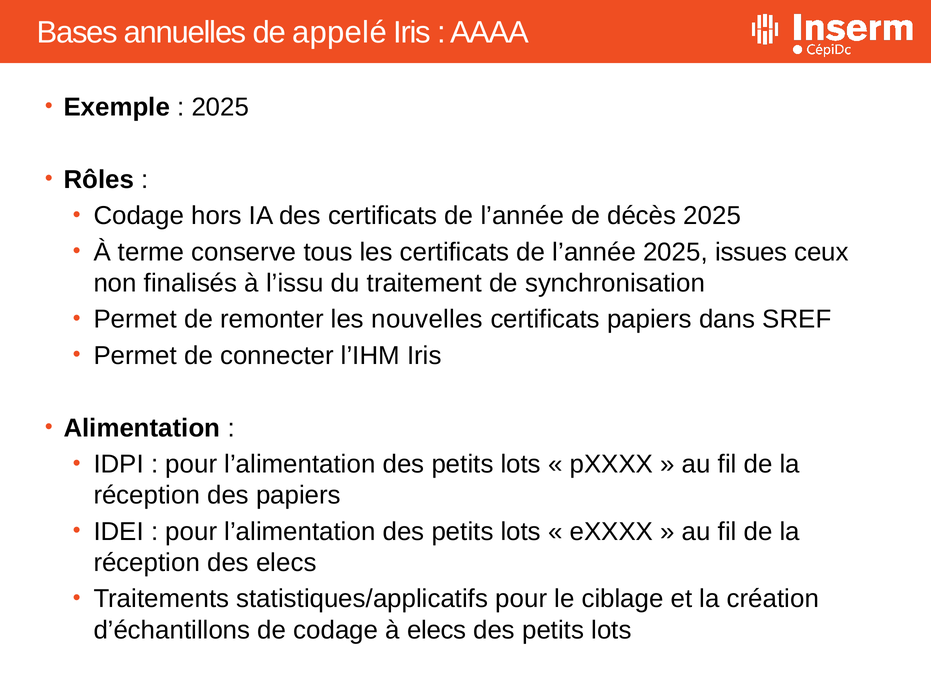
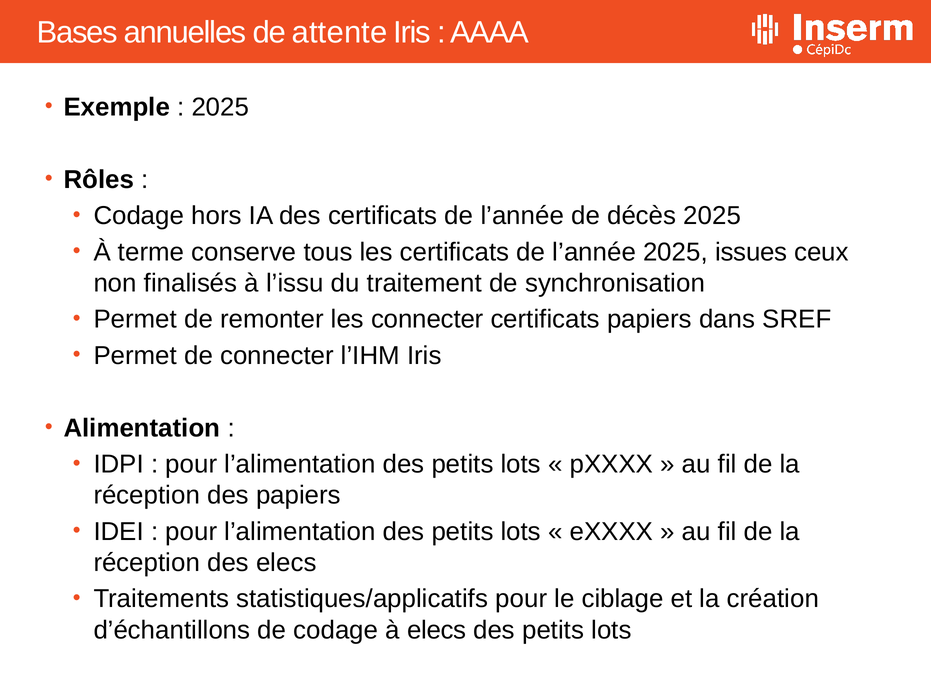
appelé: appelé -> attente
les nouvelles: nouvelles -> connecter
